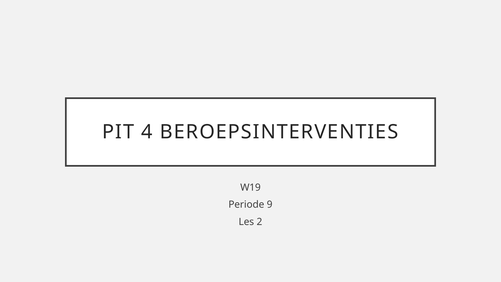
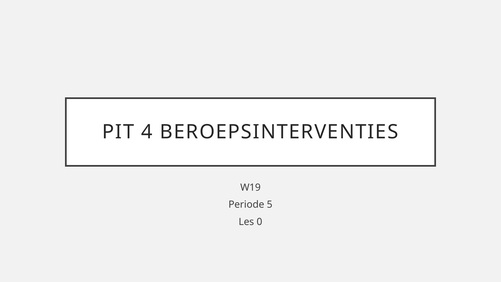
9: 9 -> 5
2: 2 -> 0
